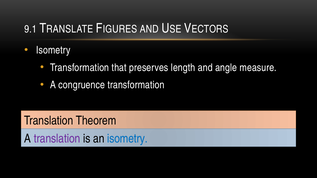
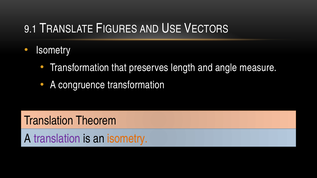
isometry at (127, 139) colour: blue -> orange
